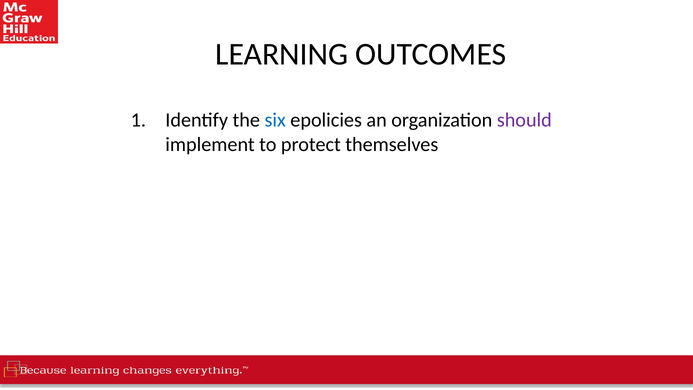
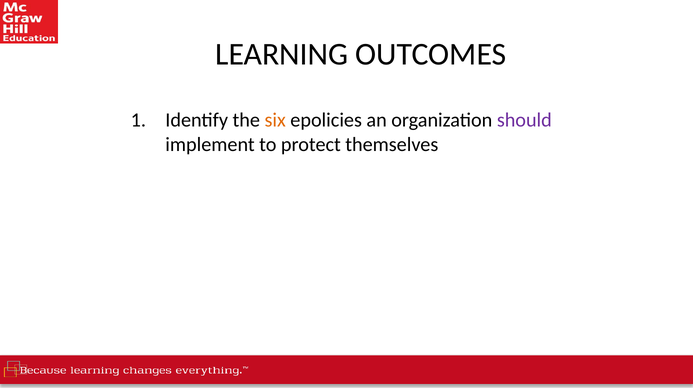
six colour: blue -> orange
